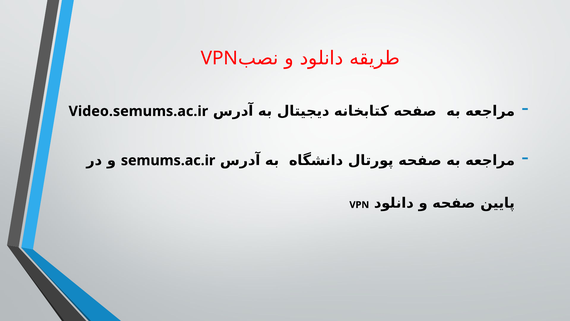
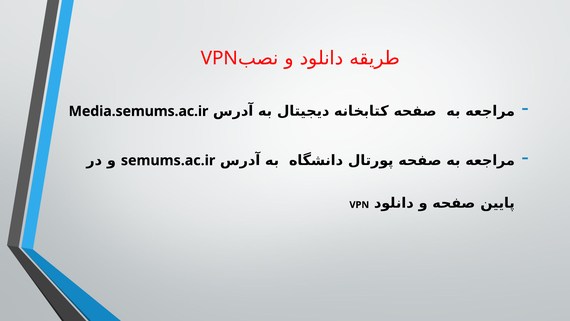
Video.semums.ac.ir: Video.semums.ac.ir -> Media.semums.ac.ir
